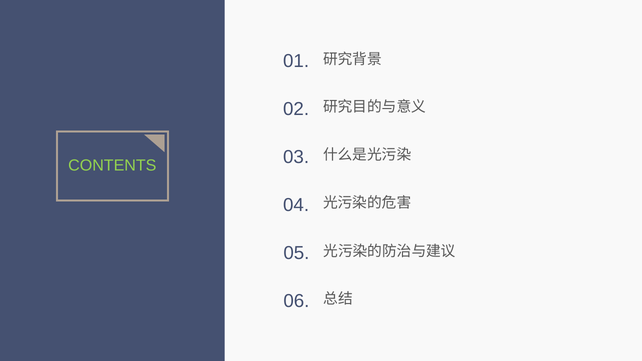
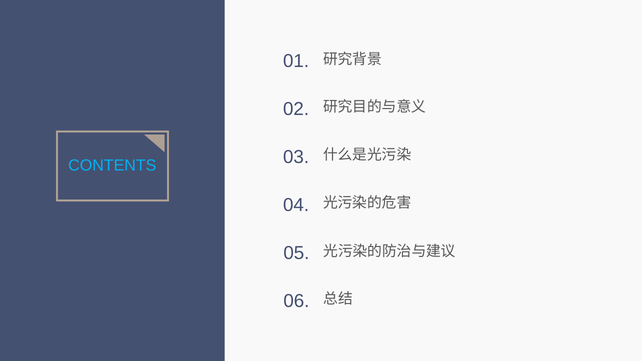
CONTENTS colour: light green -> light blue
